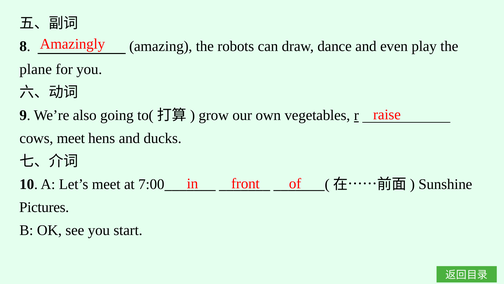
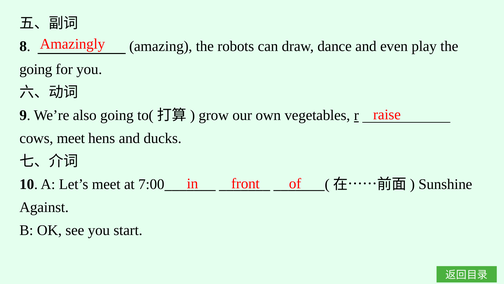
plane at (36, 69): plane -> going
Pictures: Pictures -> Against
